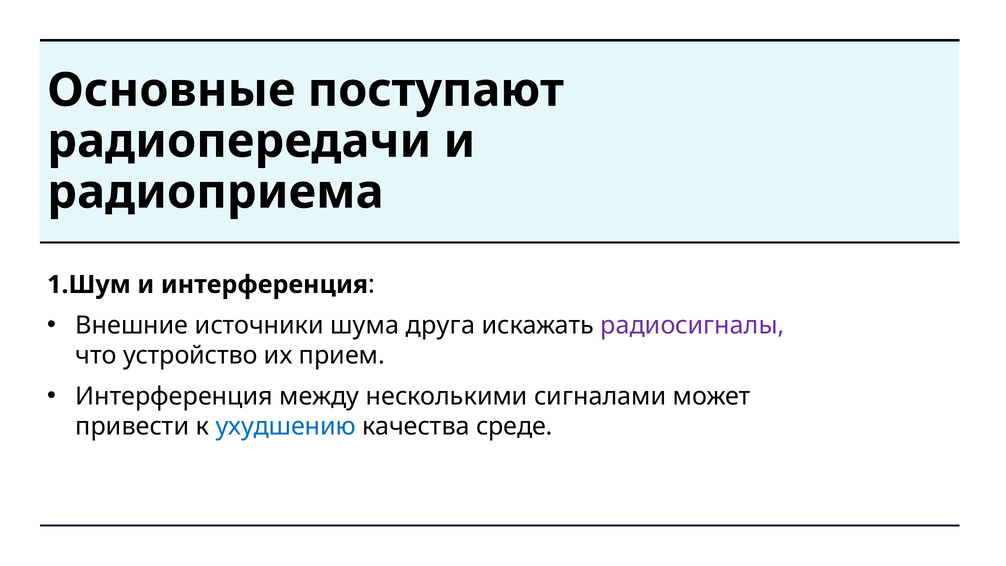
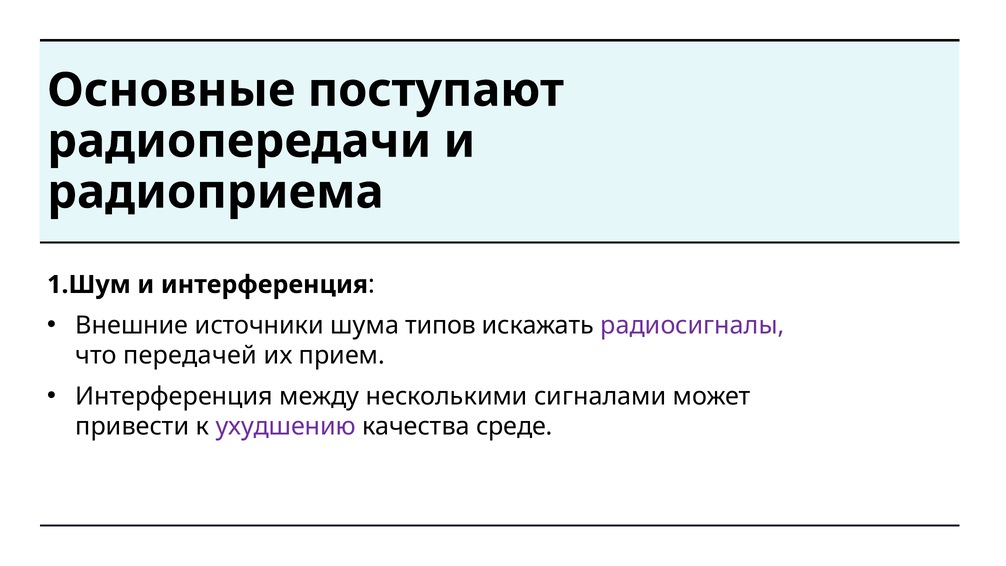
друга: друга -> типов
устройство: устройство -> передачей
ухудшению colour: blue -> purple
